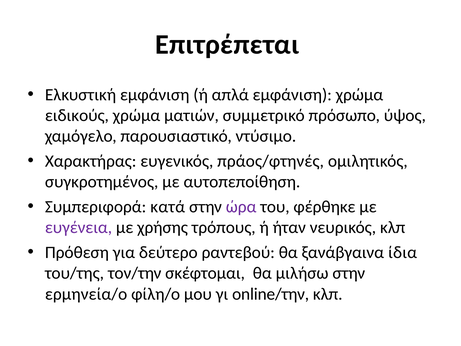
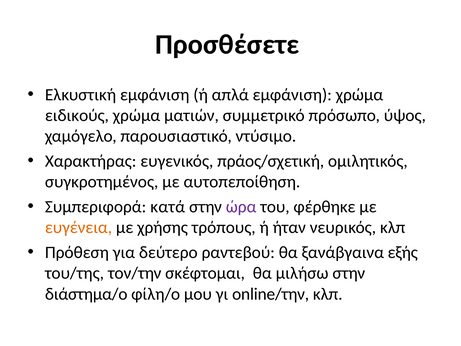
Επιτρέπεται: Επιτρέπεται -> Προσθέσετε
πράος/φτηνές: πράος/φτηνές -> πράος/σχετική
ευγένεια colour: purple -> orange
ίδια: ίδια -> εξής
ερμηνεία/ο: ερμηνεία/ο -> διάστημα/ο
